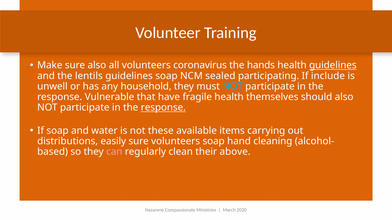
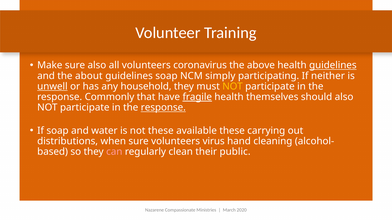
hands: hands -> above
lentils: lentils -> about
sealed: sealed -> simply
include: include -> neither
unwell underline: none -> present
NOT at (233, 87) colour: light blue -> yellow
Vulnerable: Vulnerable -> Commonly
fragile underline: none -> present
available items: items -> these
easily: easily -> when
volunteers soap: soap -> virus
above: above -> public
